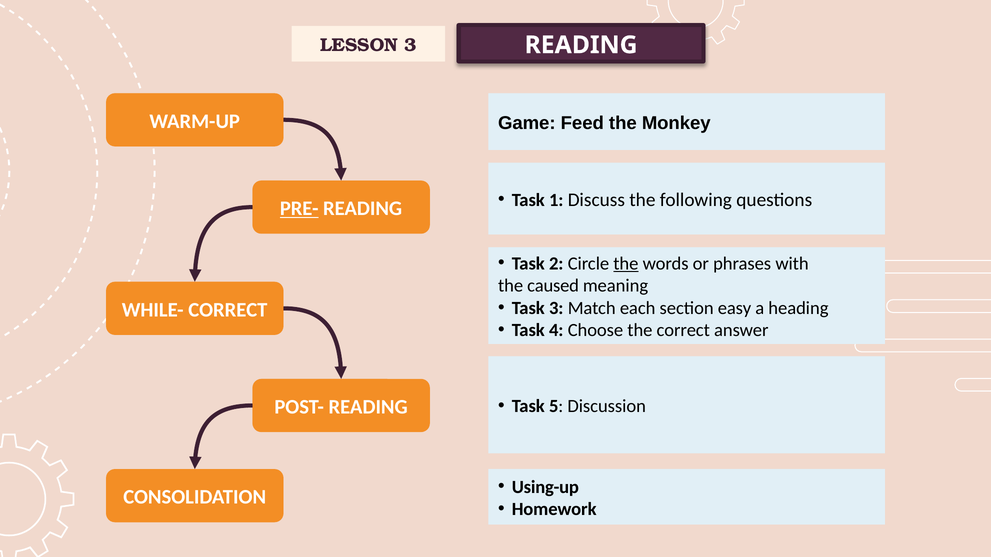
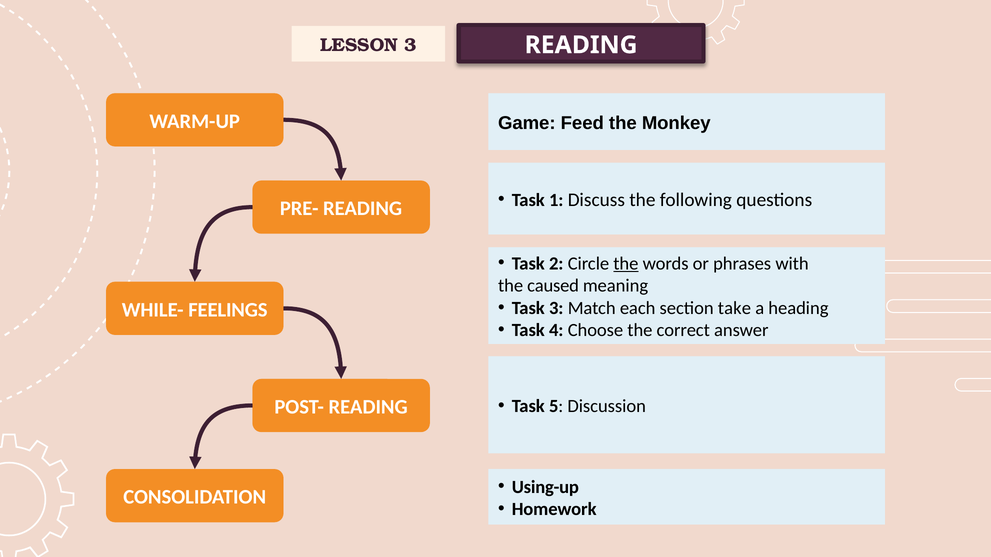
PRE- underline: present -> none
easy: easy -> take
WHILE- CORRECT: CORRECT -> FEELINGS
